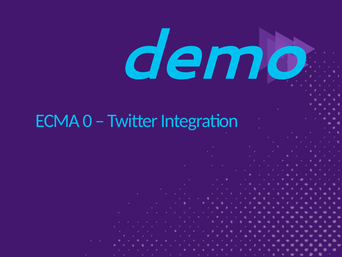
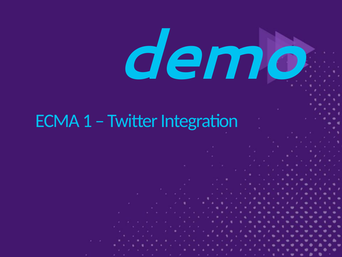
0: 0 -> 1
